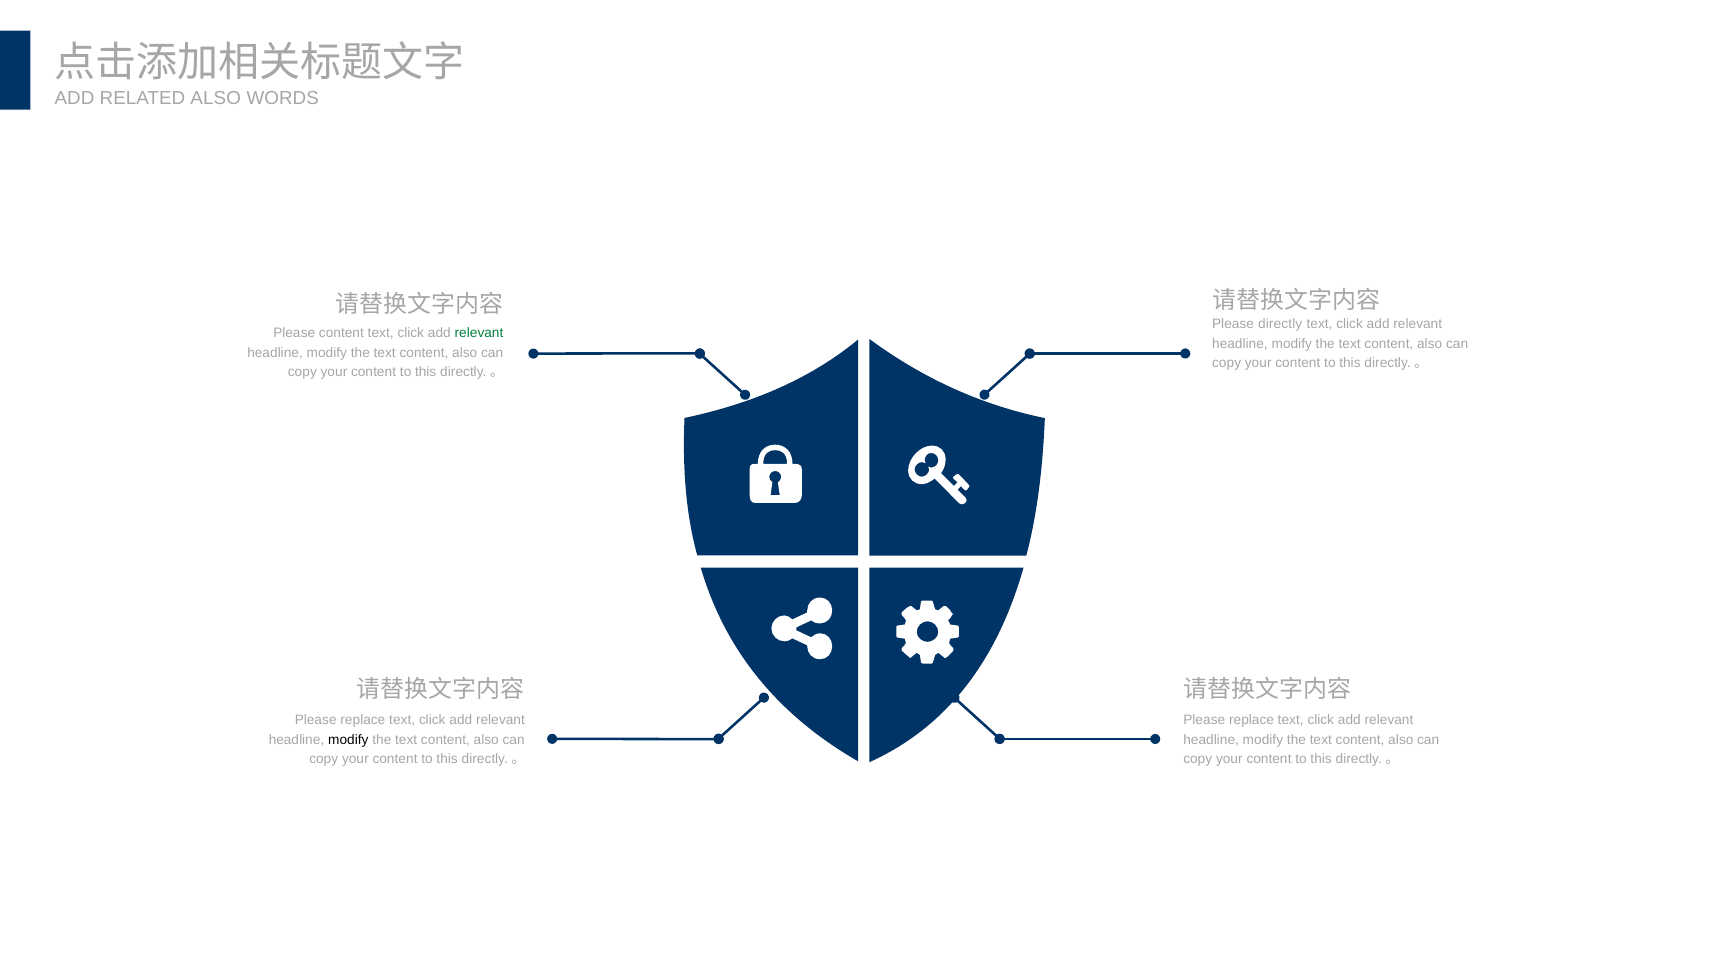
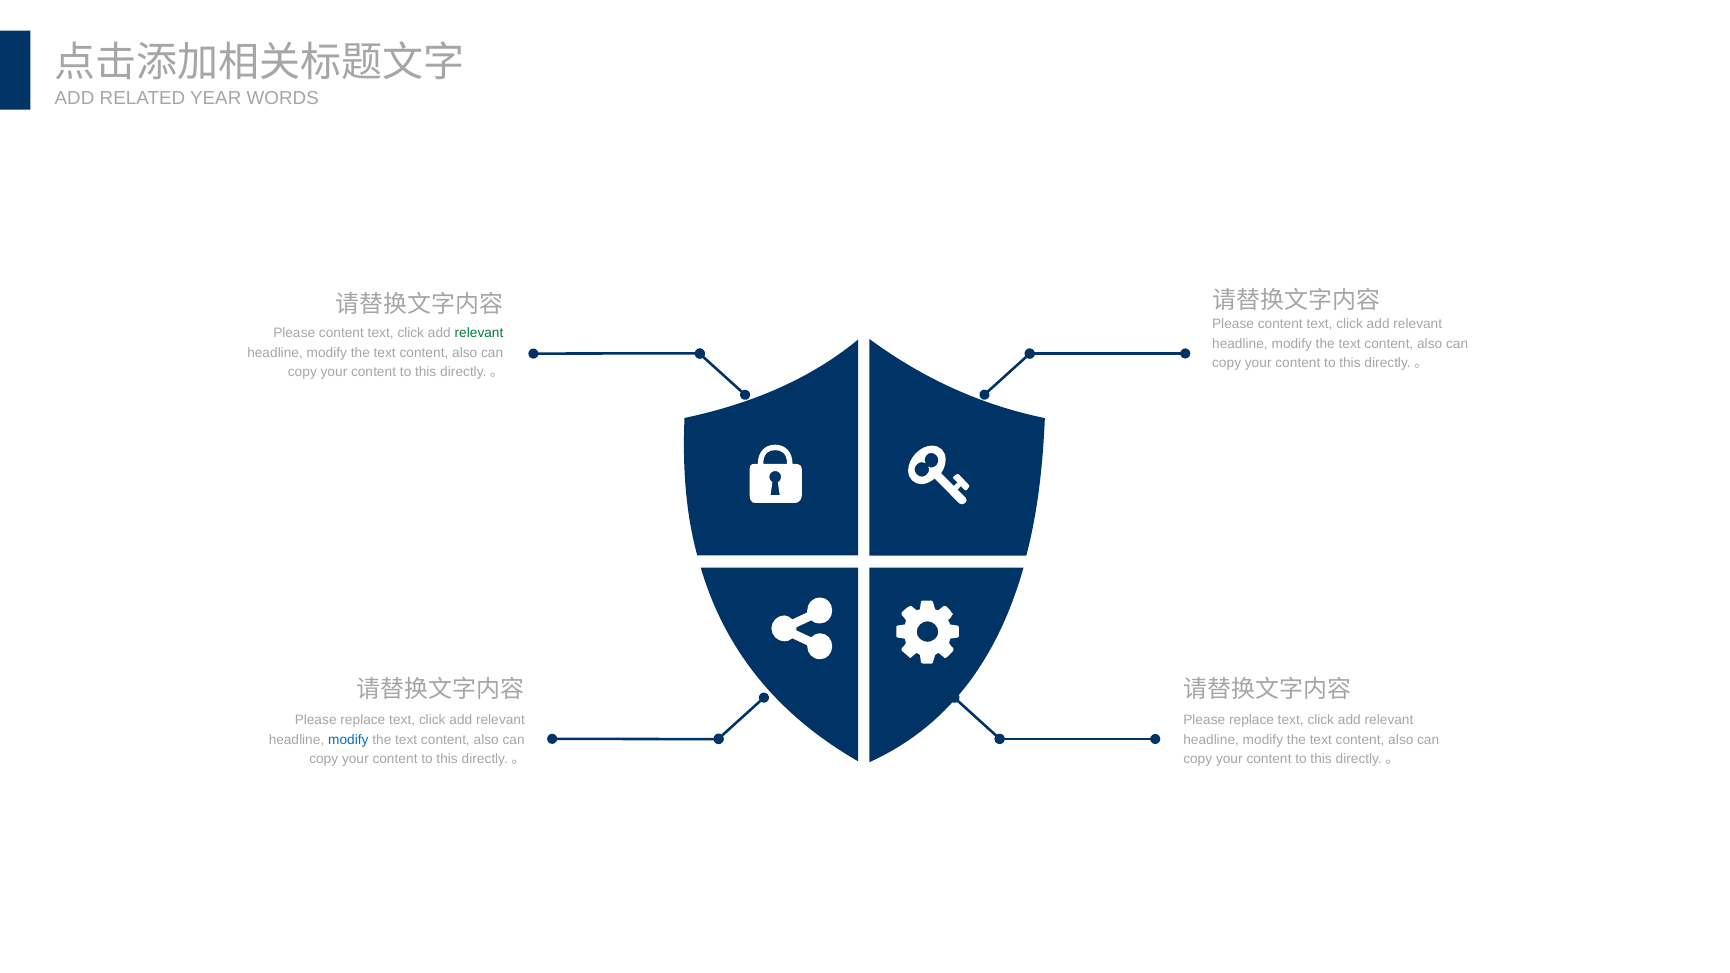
RELATED ALSO: ALSO -> YEAR
directly at (1280, 324): directly -> content
modify at (348, 740) colour: black -> blue
